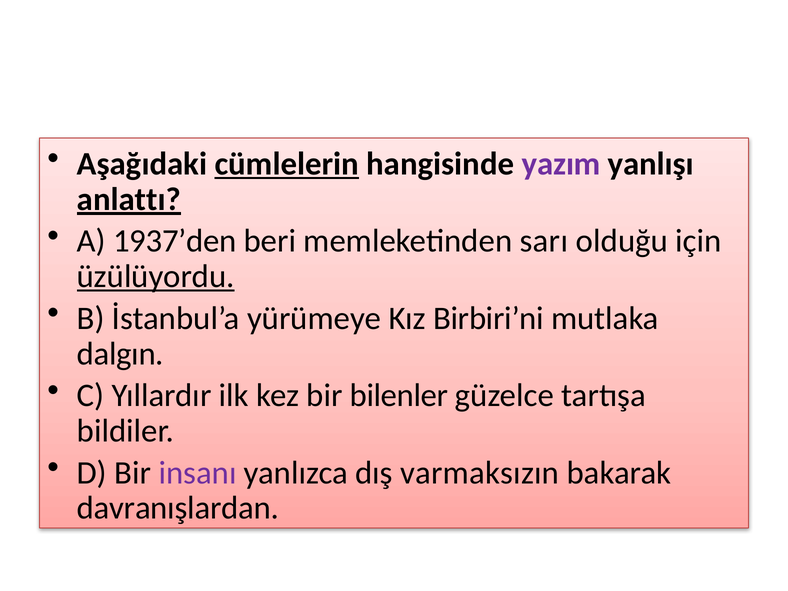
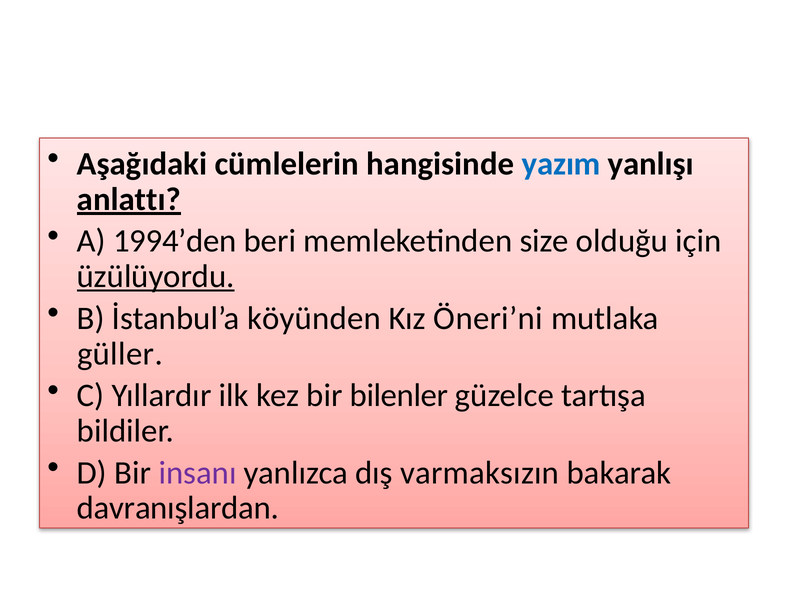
cümlelerin underline: present -> none
yazım colour: purple -> blue
1937’den: 1937’den -> 1994’den
sarı: sarı -> size
yürümeye: yürümeye -> köyünden
Birbiri’ni: Birbiri’ni -> Öneri’ni
dalgın: dalgın -> güller
